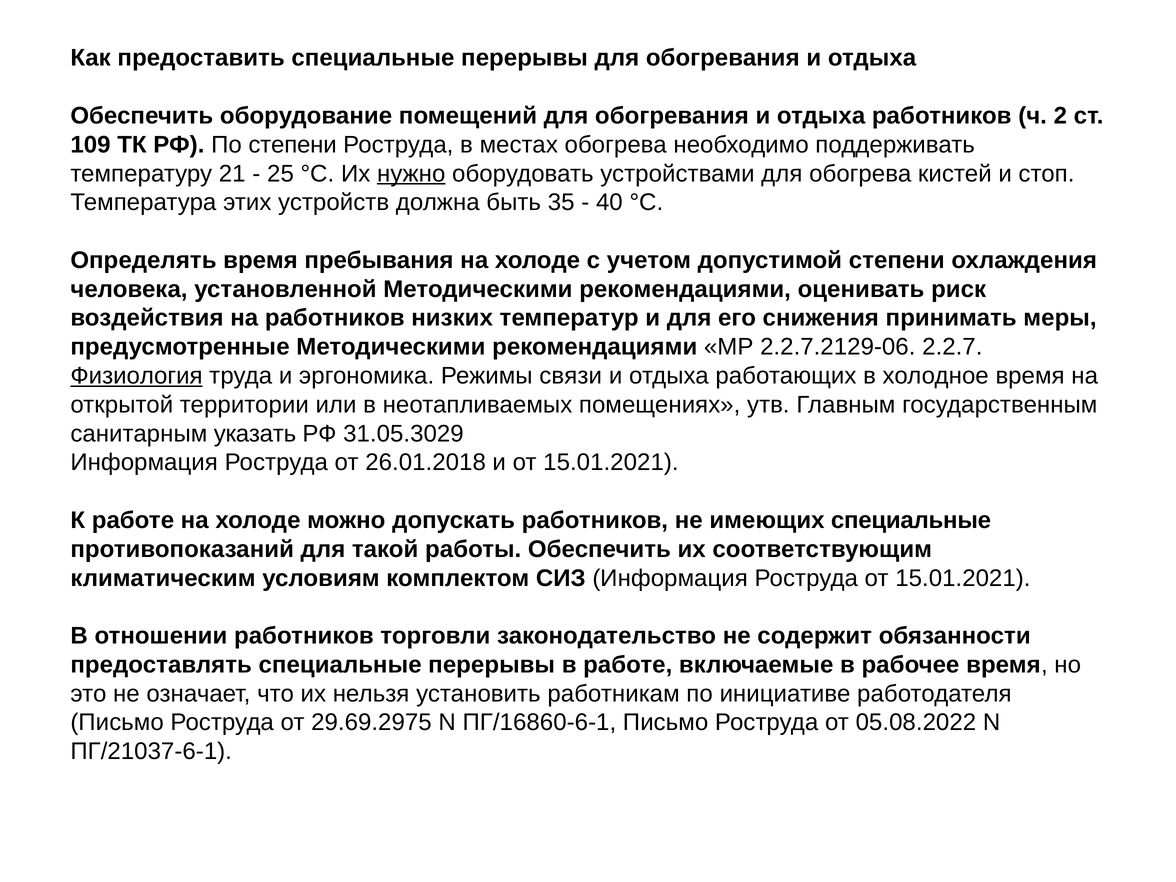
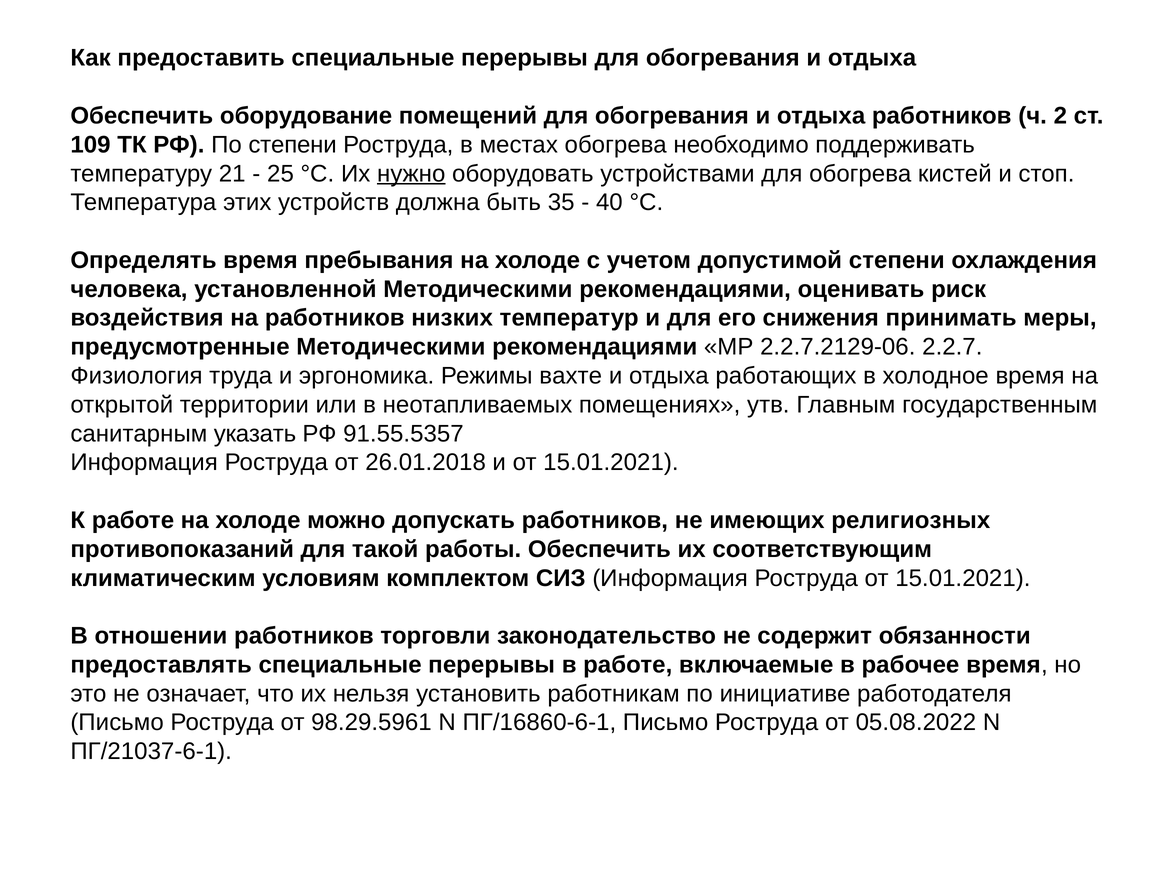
Физиология underline: present -> none
связи: связи -> вахте
31.05.3029: 31.05.3029 -> 91.55.5357
имеющих специальные: специальные -> религиозных
29.69.2975: 29.69.2975 -> 98.29.5961
